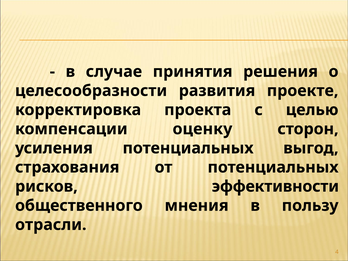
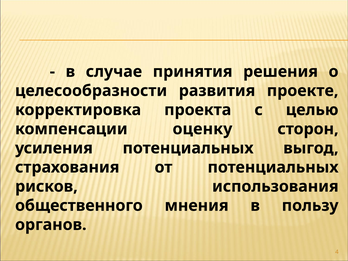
эффективности: эффективности -> использования
отрасли: отрасли -> органов
